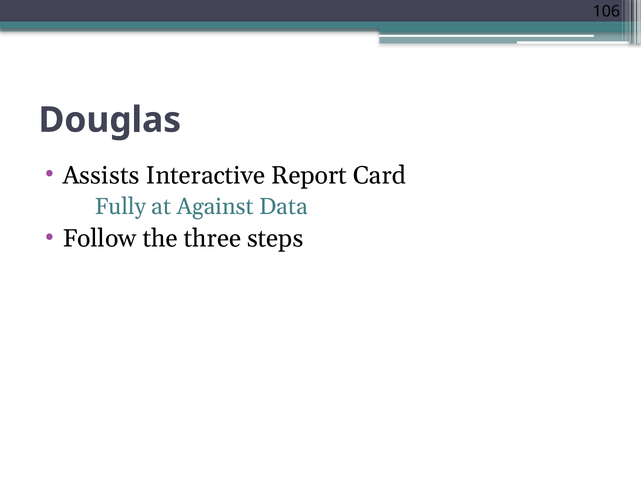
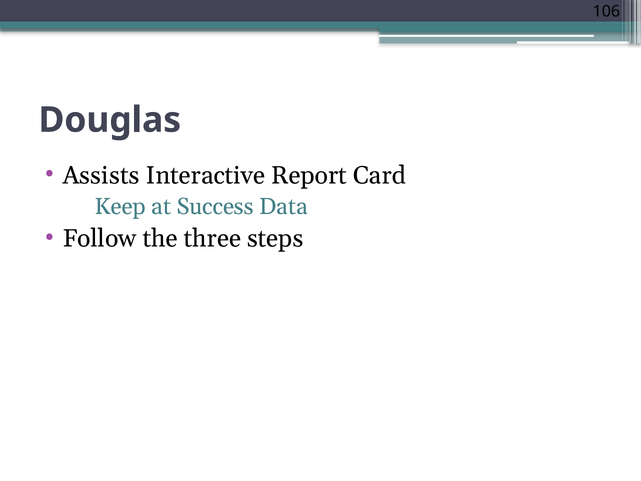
Fully: Fully -> Keep
Against: Against -> Success
